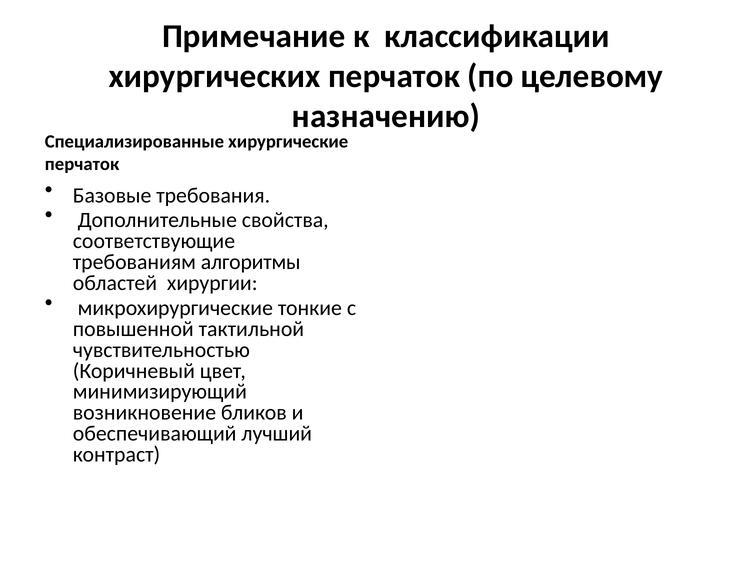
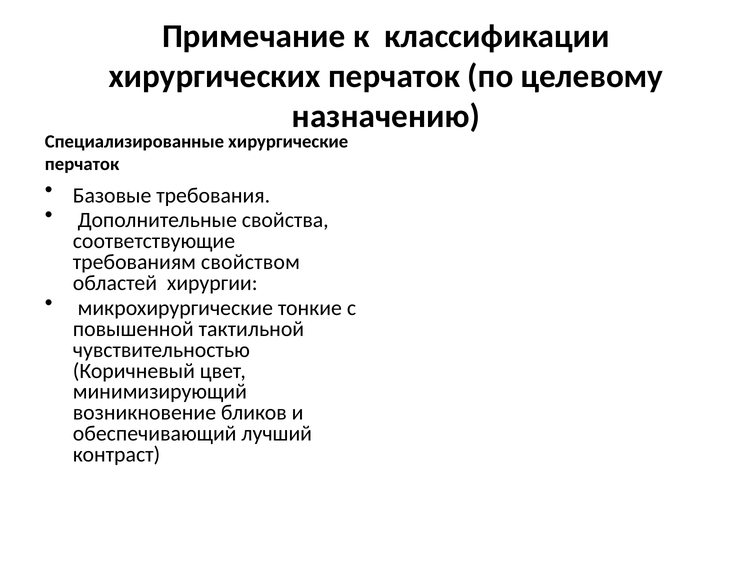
алгоритмы: алгоритмы -> свойством
